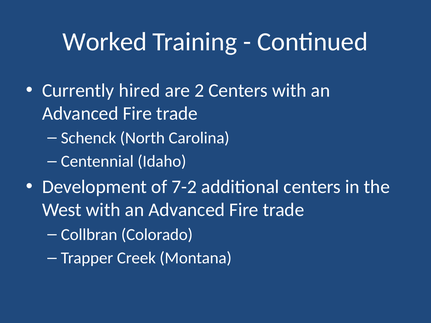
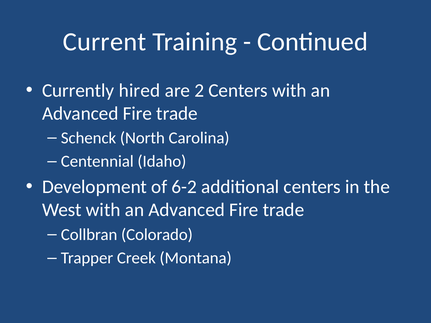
Worked: Worked -> Current
7-2: 7-2 -> 6-2
